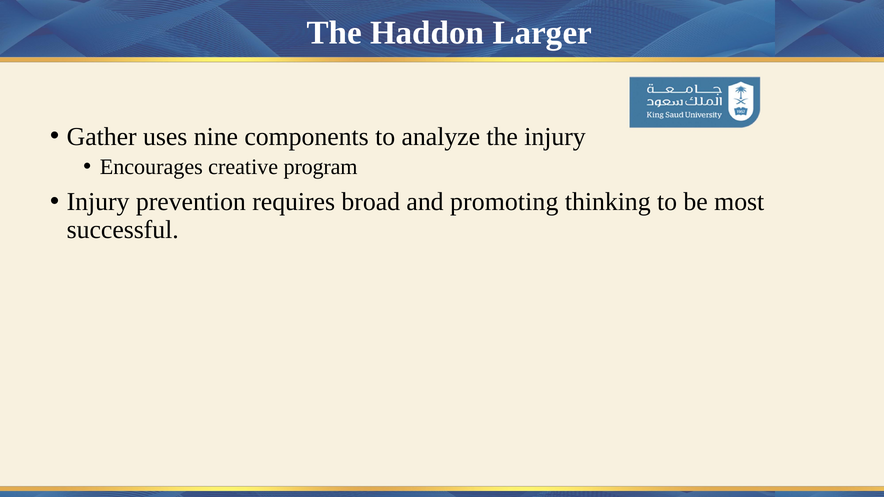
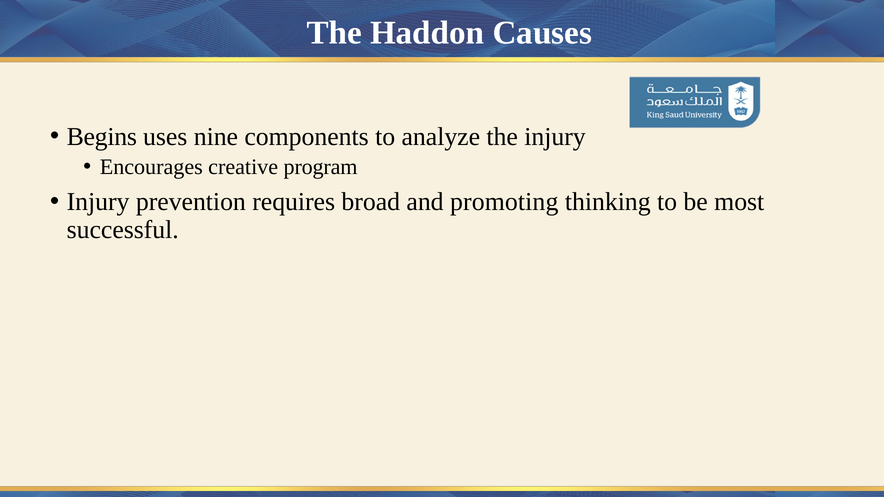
Larger: Larger -> Causes
Gather: Gather -> Begins
